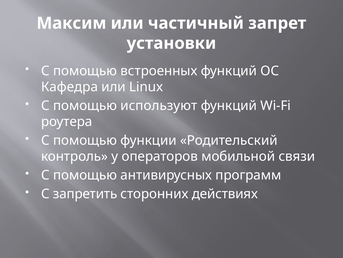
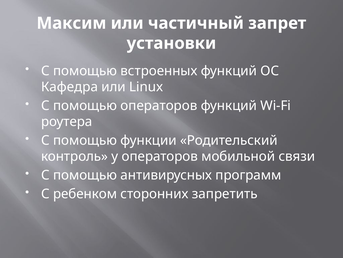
помощью используют: используют -> операторов
запретить: запретить -> ребенком
действиях: действиях -> запретить
